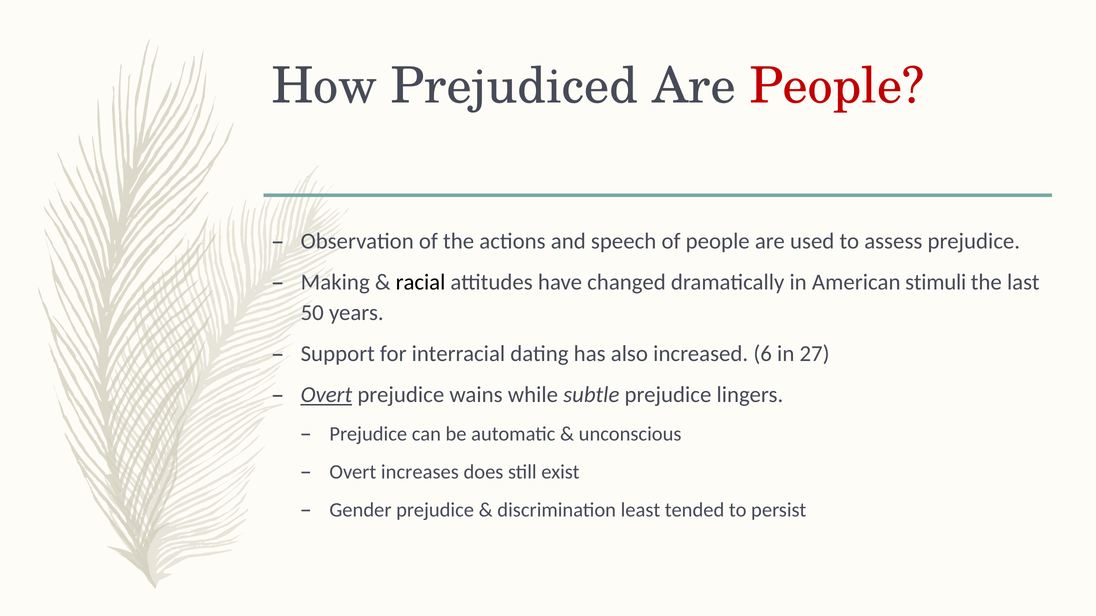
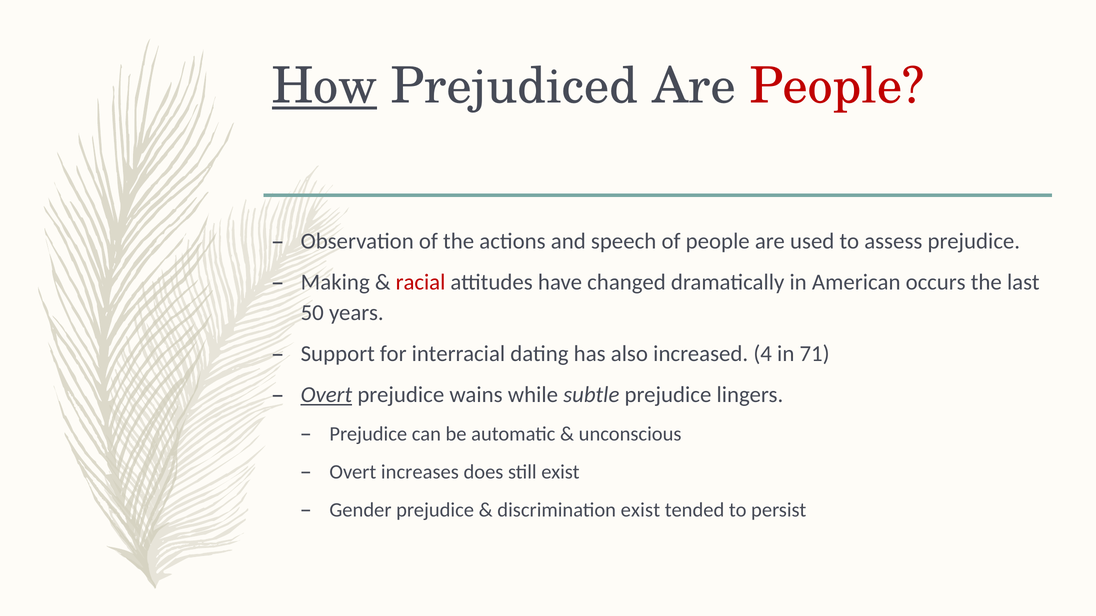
How underline: none -> present
racial colour: black -> red
stimuli: stimuli -> occurs
6: 6 -> 4
27: 27 -> 71
discrimination least: least -> exist
